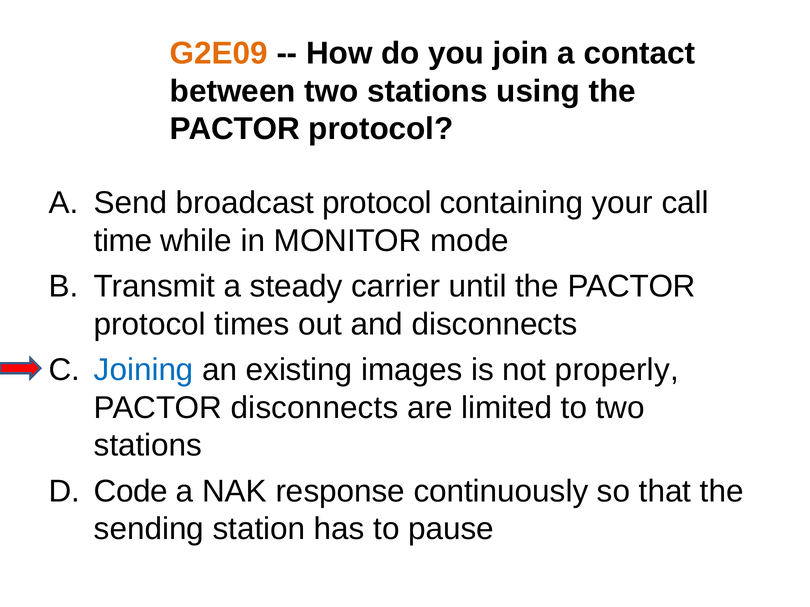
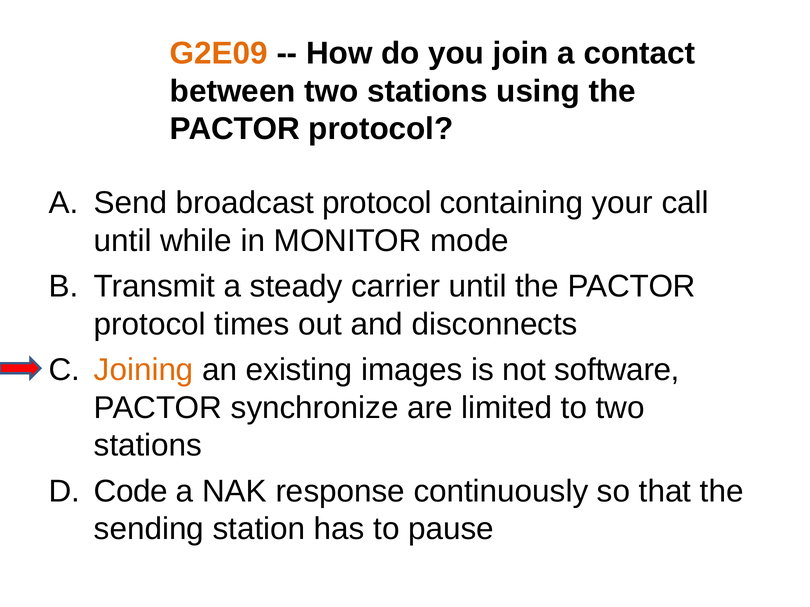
time at (123, 241): time -> until
Joining colour: blue -> orange
properly: properly -> software
PACTOR disconnects: disconnects -> synchronize
